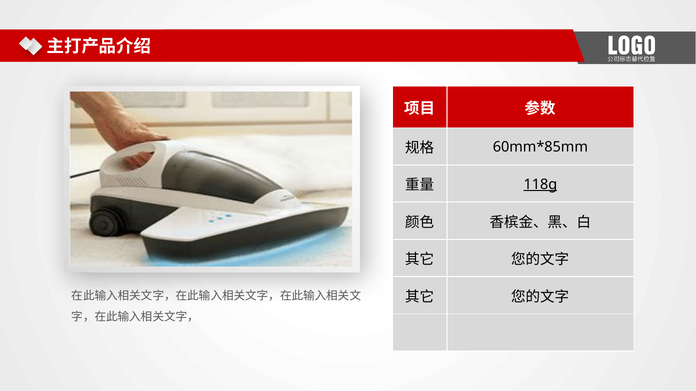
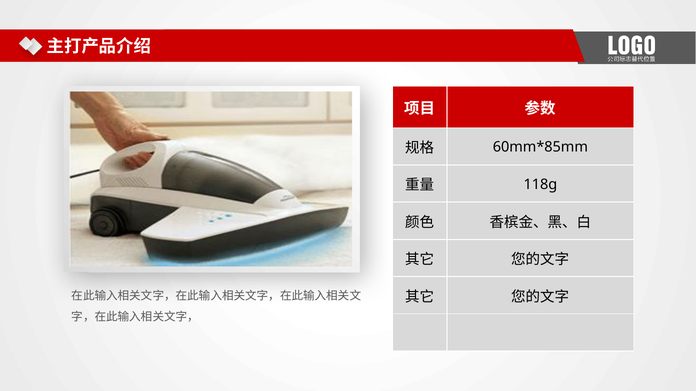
118g underline: present -> none
